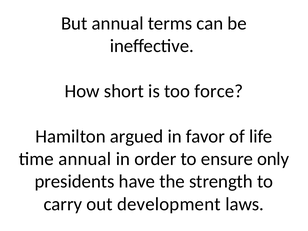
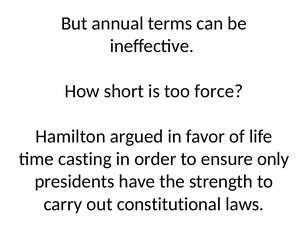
time annual: annual -> casting
development: development -> constitutional
